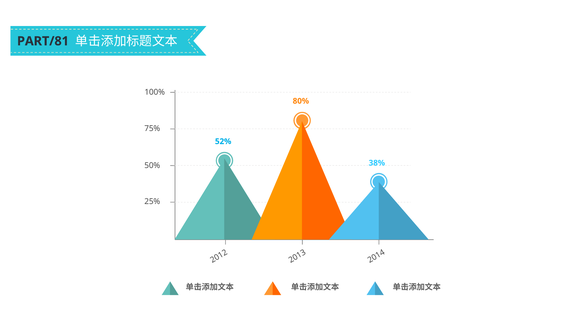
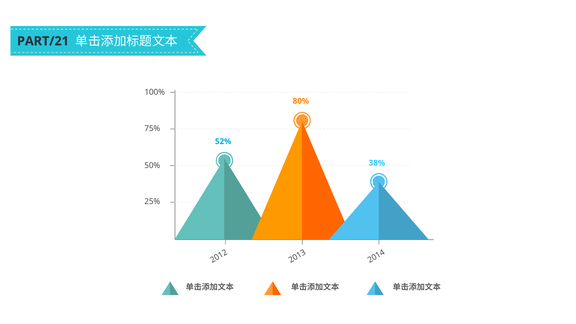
PART/81: PART/81 -> PART/21
